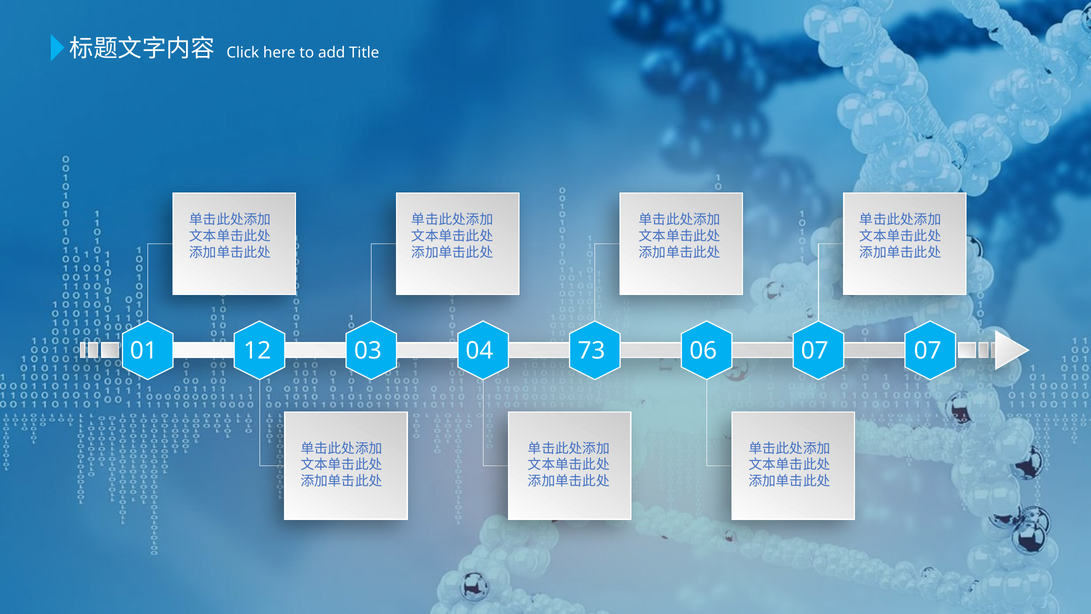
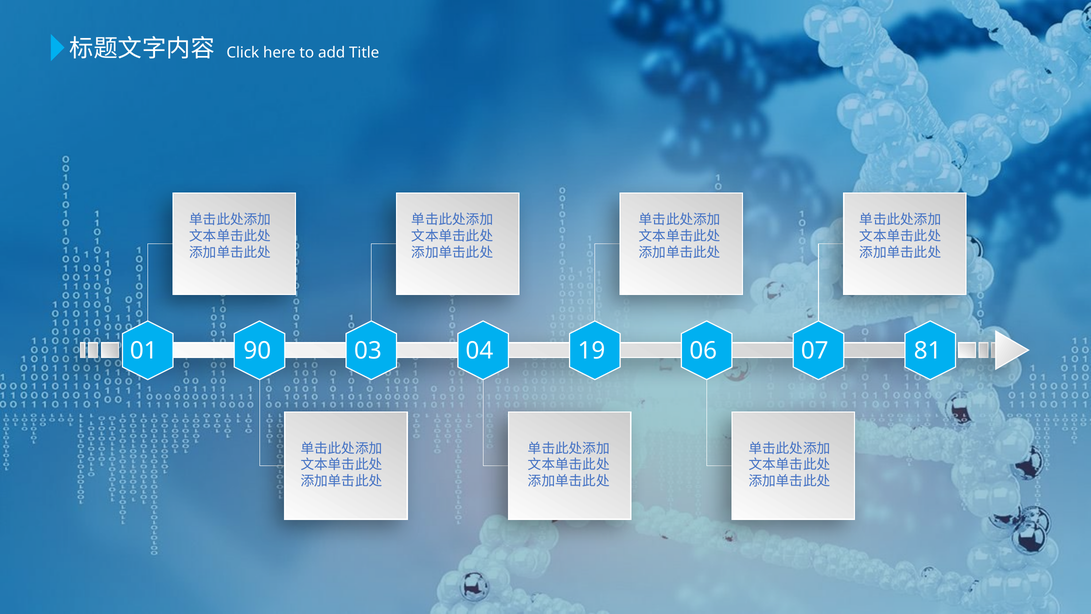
12: 12 -> 90
73: 73 -> 19
07 07: 07 -> 81
